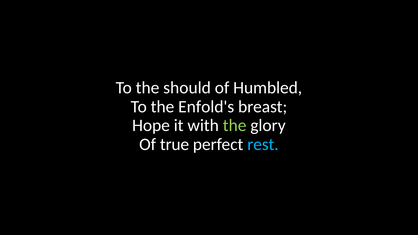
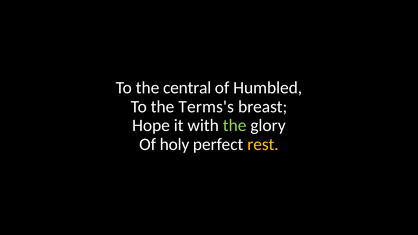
should: should -> central
Enfold's: Enfold's -> Terms's
true: true -> holy
rest colour: light blue -> yellow
